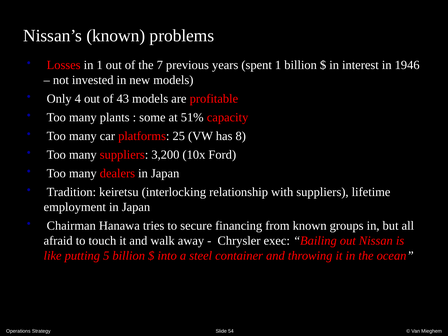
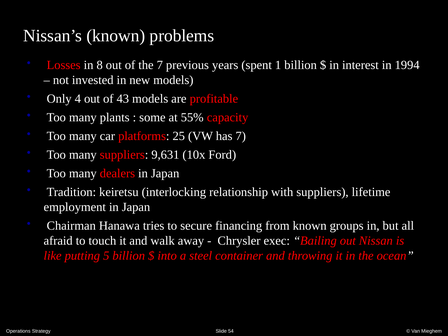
in 1: 1 -> 8
1946: 1946 -> 1994
51%: 51% -> 55%
has 8: 8 -> 7
3,200: 3,200 -> 9,631
